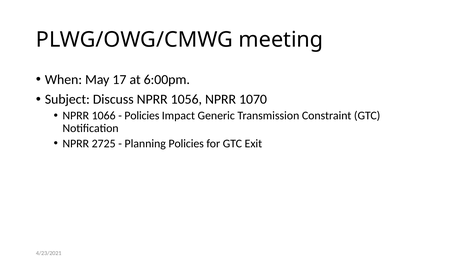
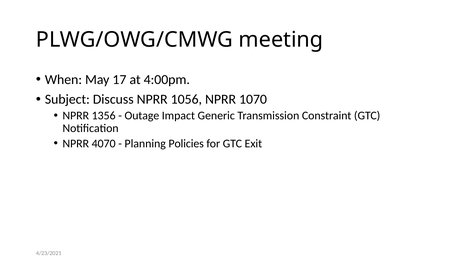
6:00pm: 6:00pm -> 4:00pm
1066: 1066 -> 1356
Policies at (142, 116): Policies -> Outage
2725: 2725 -> 4070
